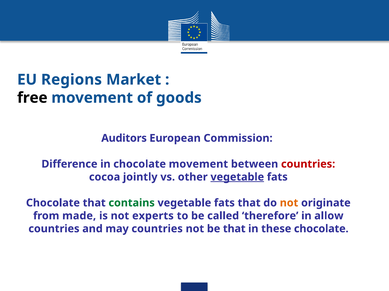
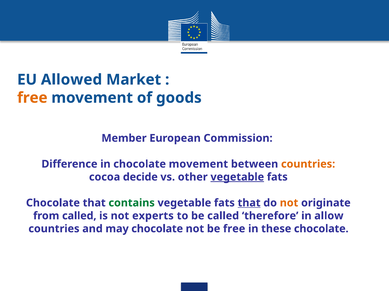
Regions: Regions -> Allowed
free at (32, 98) colour: black -> orange
Auditors: Auditors -> Member
countries at (308, 164) colour: red -> orange
jointly: jointly -> decide
that at (249, 203) underline: none -> present
from made: made -> called
may countries: countries -> chocolate
be that: that -> free
